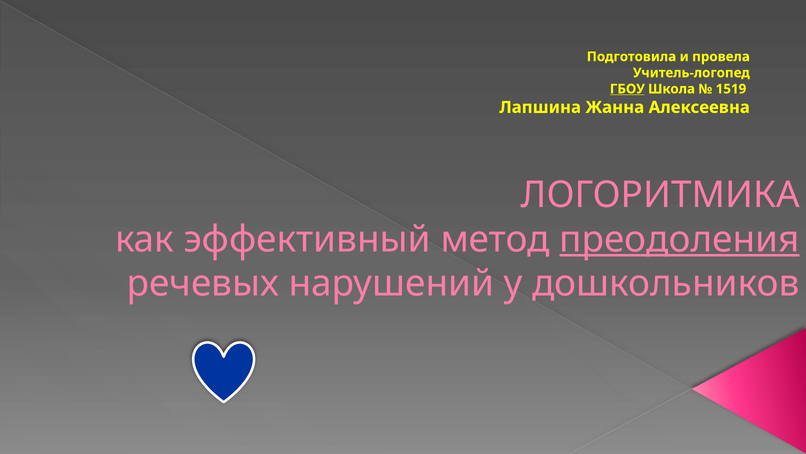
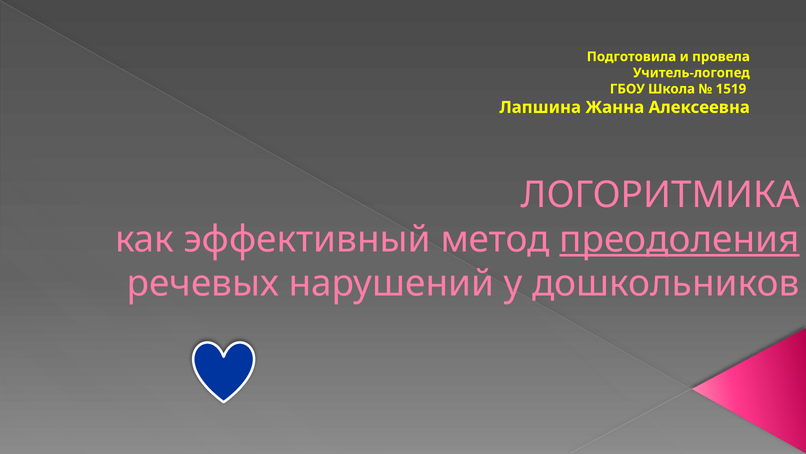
ГБОУ underline: present -> none
